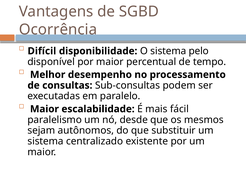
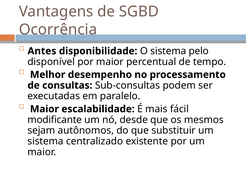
Difícil: Difícil -> Antes
paralelismo: paralelismo -> modificante
